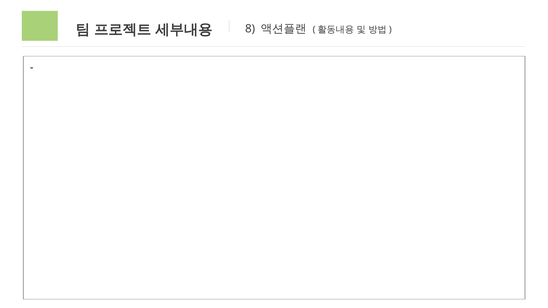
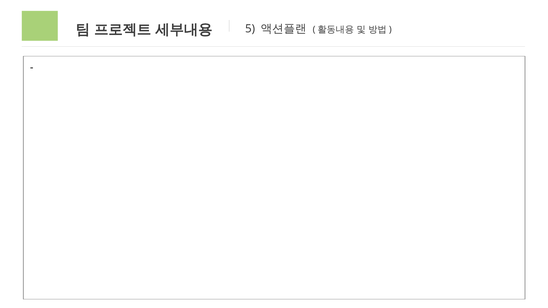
8: 8 -> 5
